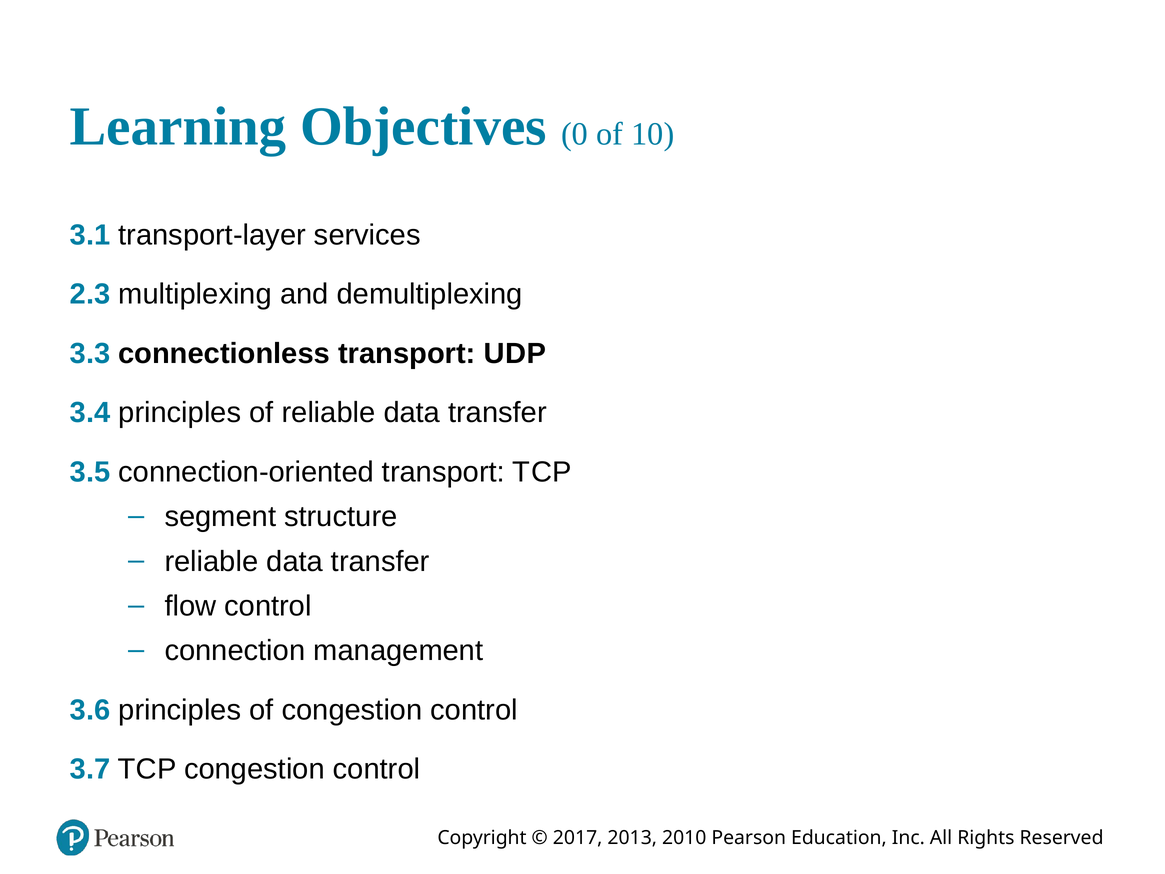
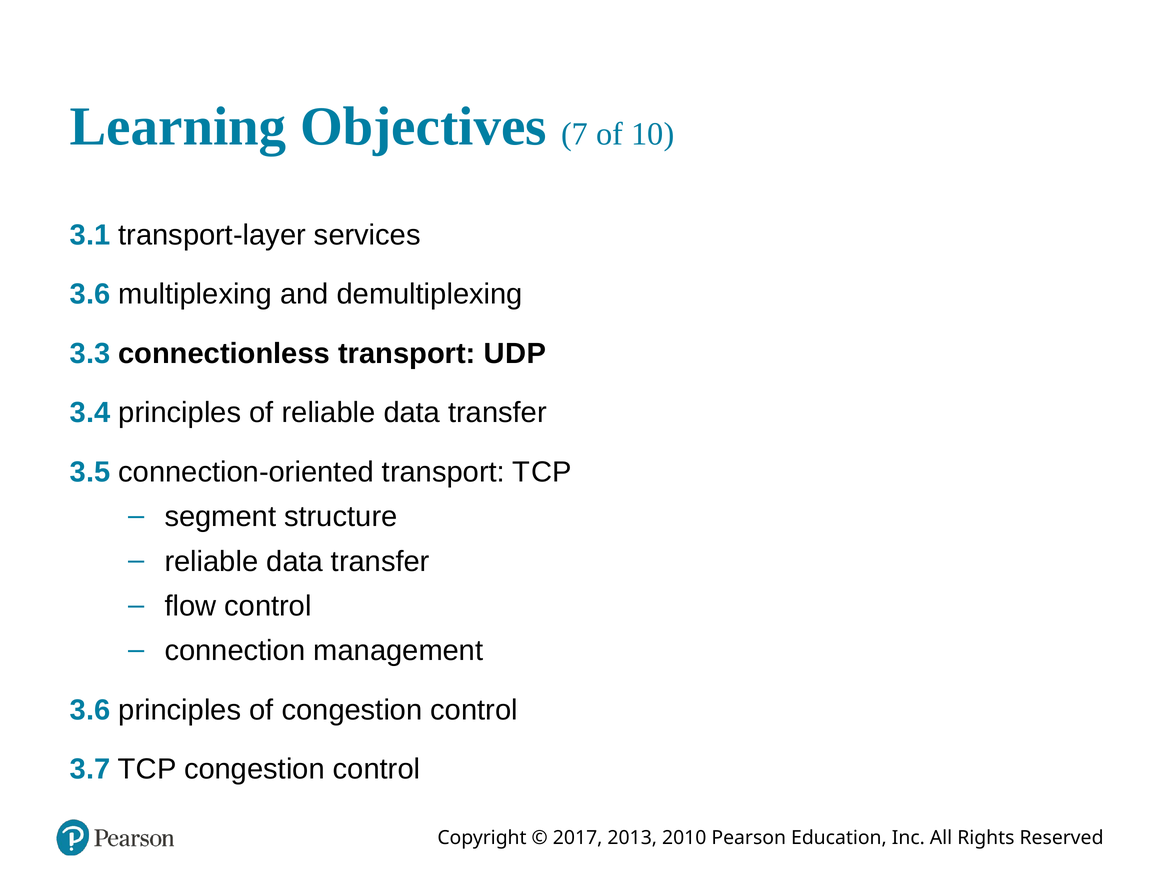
0: 0 -> 7
2.3 at (90, 294): 2.3 -> 3.6
